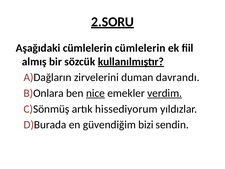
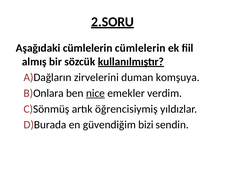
davrandı: davrandı -> komşuya
verdim underline: present -> none
hissediyorum: hissediyorum -> öğrencisiymiş
